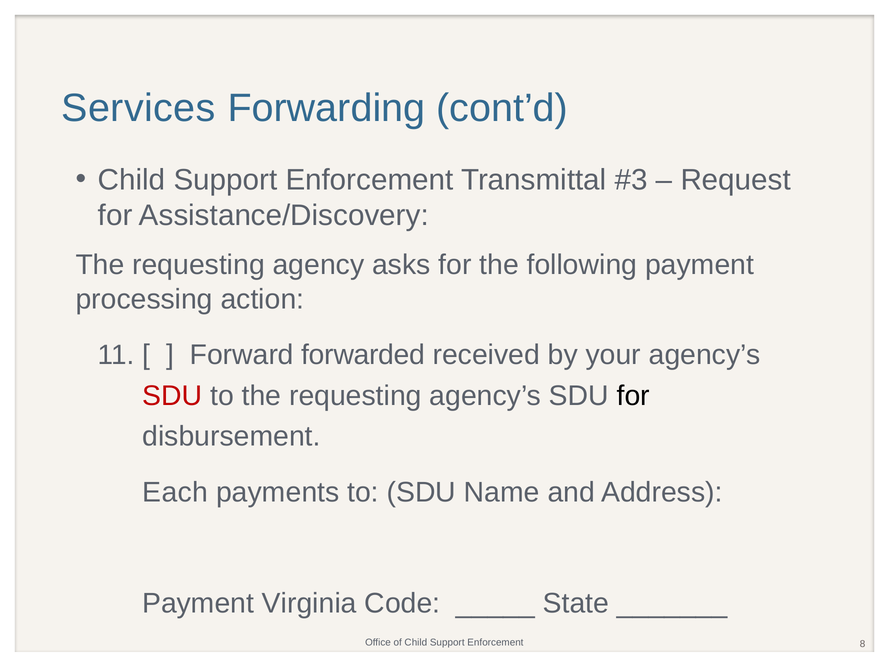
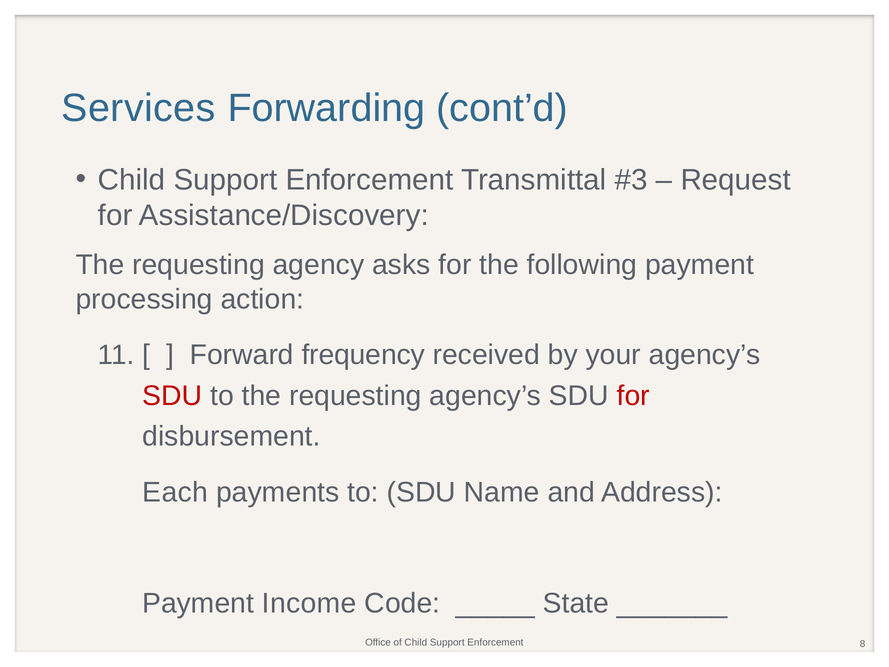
forwarded: forwarded -> frequency
for at (633, 396) colour: black -> red
Virginia: Virginia -> Income
